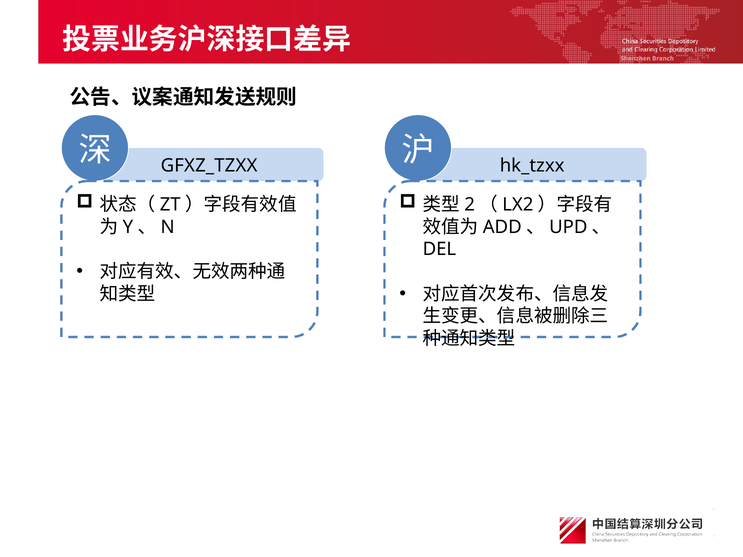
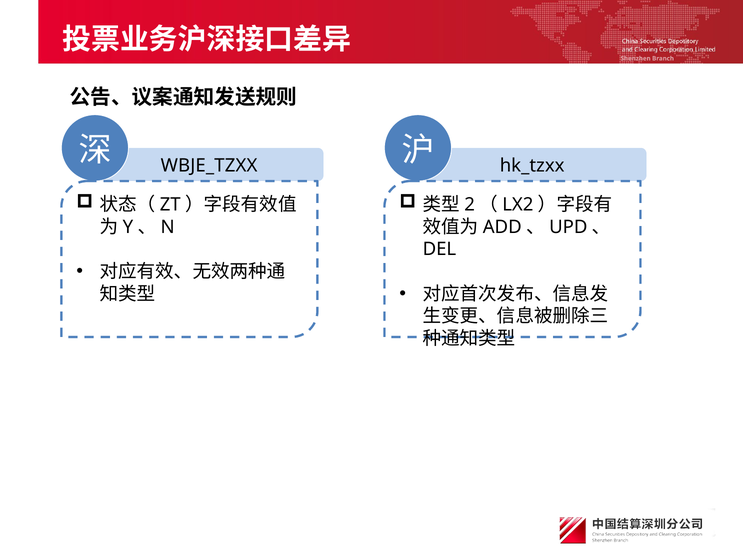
GFXZ_TZXX: GFXZ_TZXX -> WBJE_TZXX
